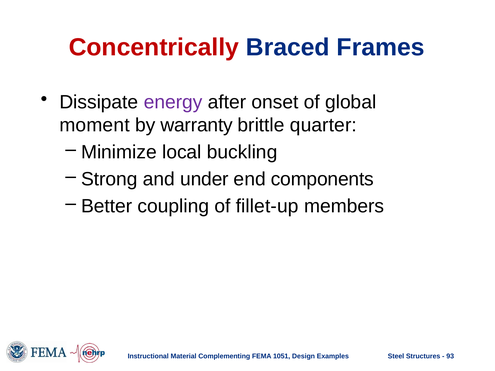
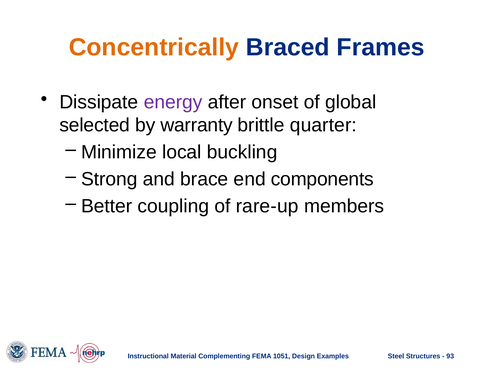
Concentrically colour: red -> orange
moment: moment -> selected
under: under -> brace
fillet-up: fillet-up -> rare-up
